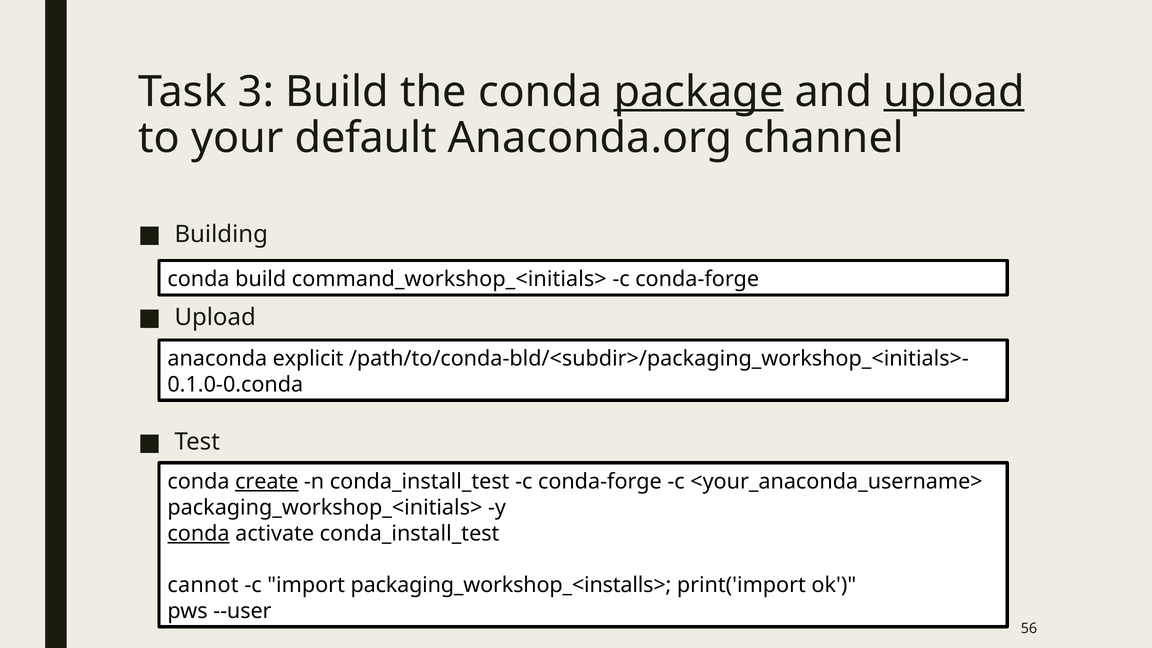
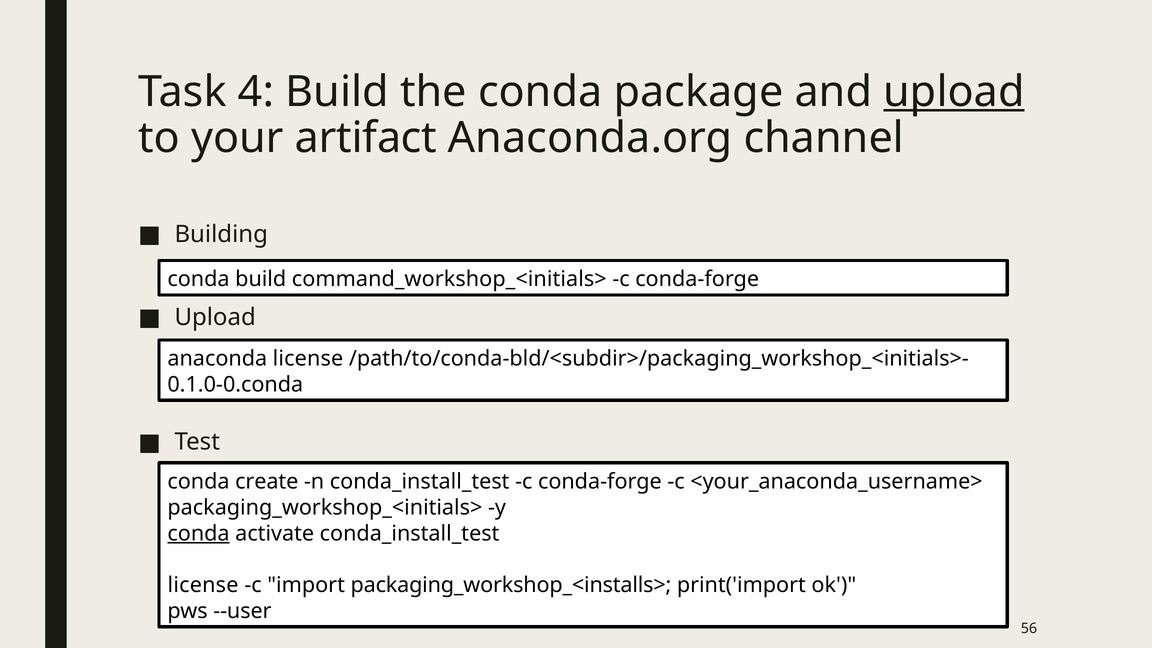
3: 3 -> 4
package underline: present -> none
default: default -> artifact
anaconda explicit: explicit -> license
create underline: present -> none
cannot at (203, 585): cannot -> license
